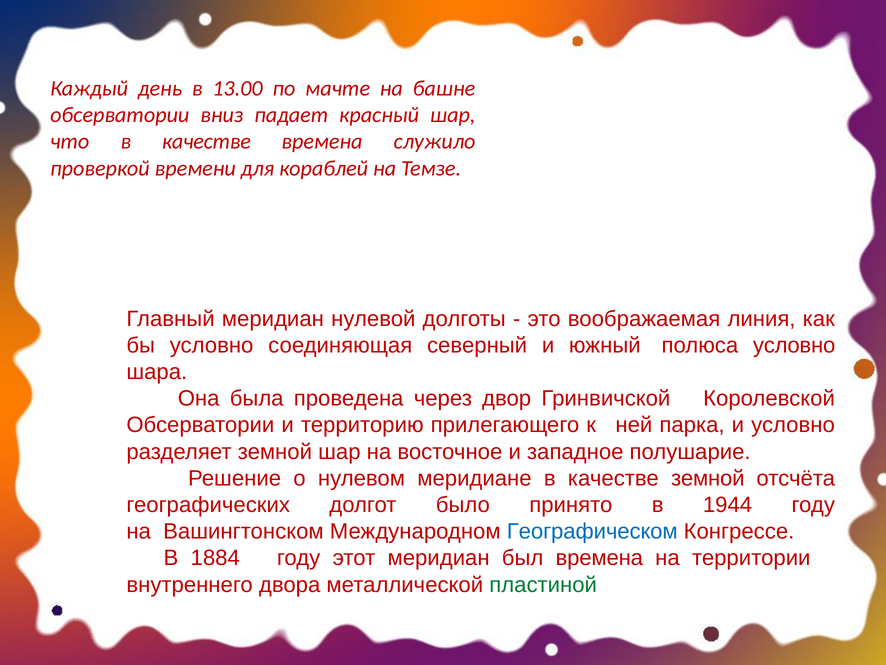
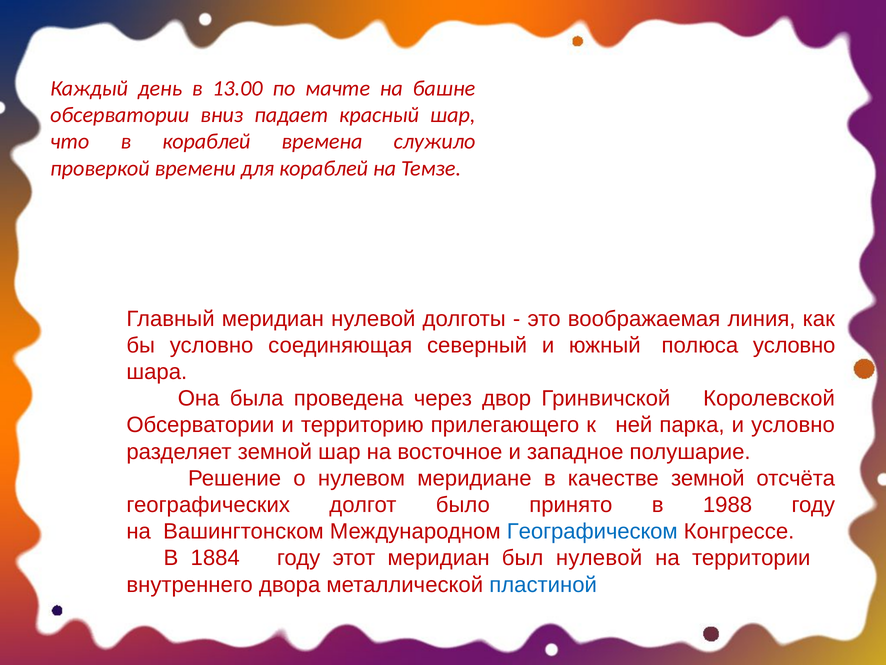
что в качестве: качестве -> кораблей
1944: 1944 -> 1988
был времена: времена -> нулевой
пластиной colour: green -> blue
